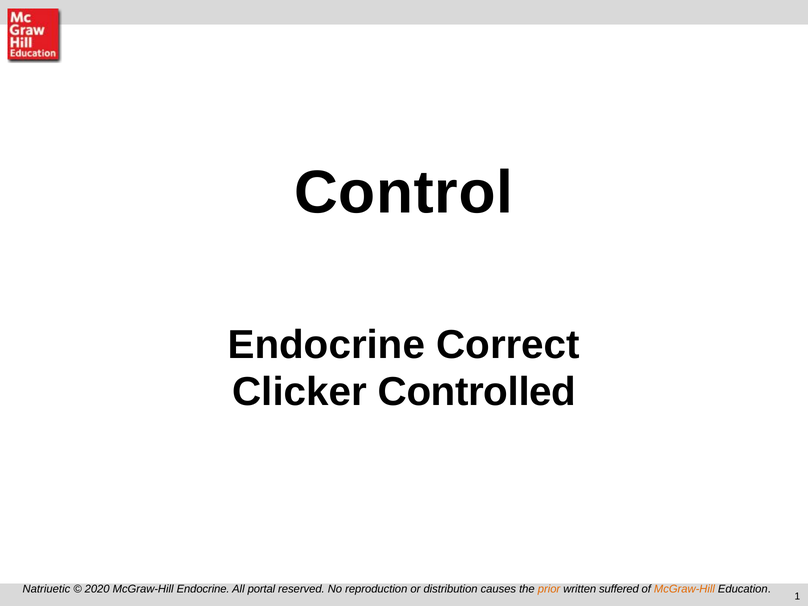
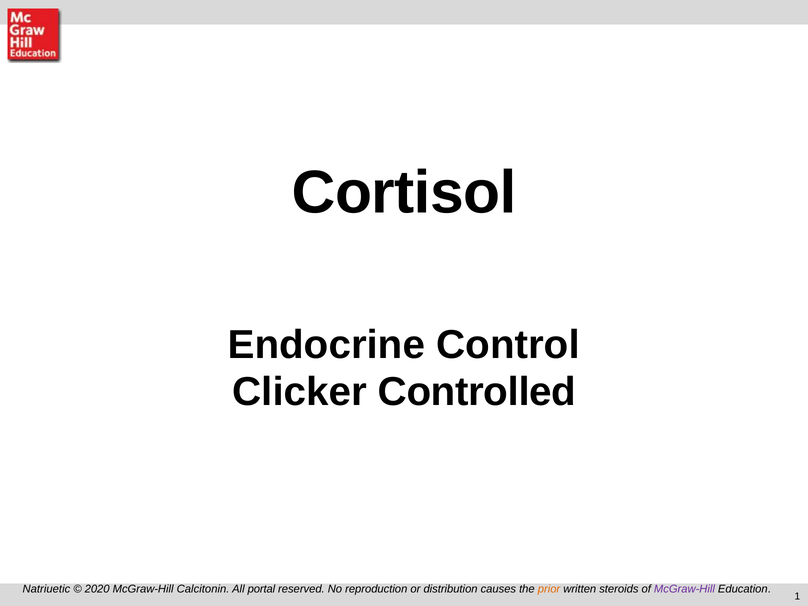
Control: Control -> Cortisol
Correct: Correct -> Control
McGraw-Hill Endocrine: Endocrine -> Calcitonin
suffered: suffered -> steroids
McGraw-Hill at (684, 589) colour: orange -> purple
